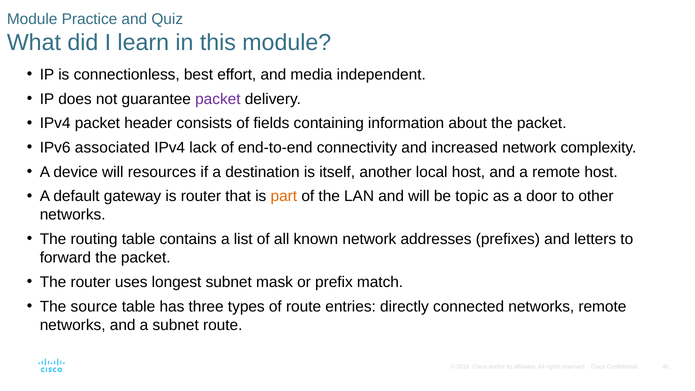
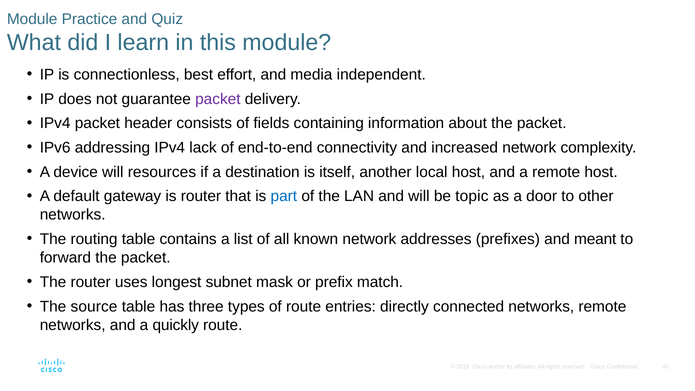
associated: associated -> addressing
part colour: orange -> blue
letters: letters -> meant
a subnet: subnet -> quickly
